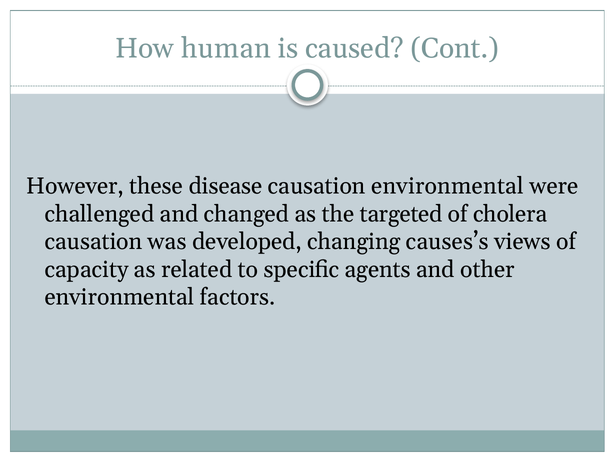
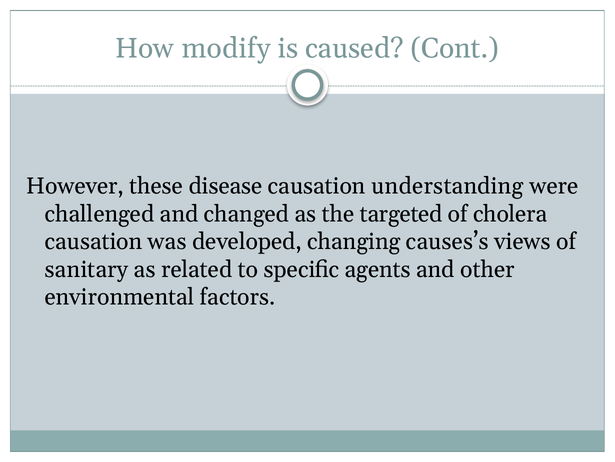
human: human -> modify
causation environmental: environmental -> understanding
capacity: capacity -> sanitary
